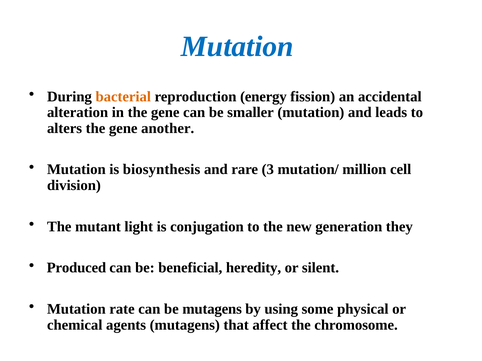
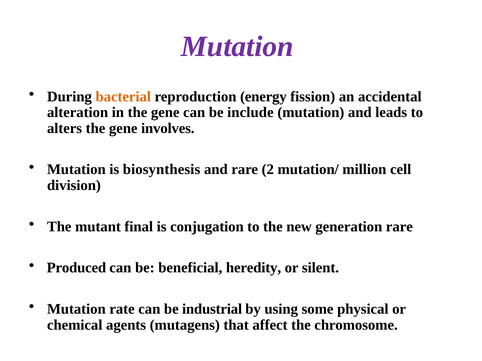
Mutation at (237, 47) colour: blue -> purple
smaller: smaller -> include
another: another -> involves
3: 3 -> 2
light: light -> final
generation they: they -> rare
be mutagens: mutagens -> industrial
